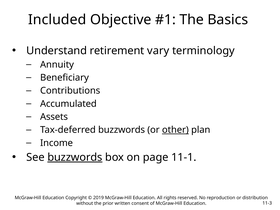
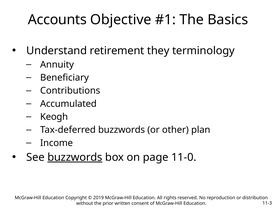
Included: Included -> Accounts
vary: vary -> they
Assets: Assets -> Keogh
other underline: present -> none
11-1: 11-1 -> 11-0
